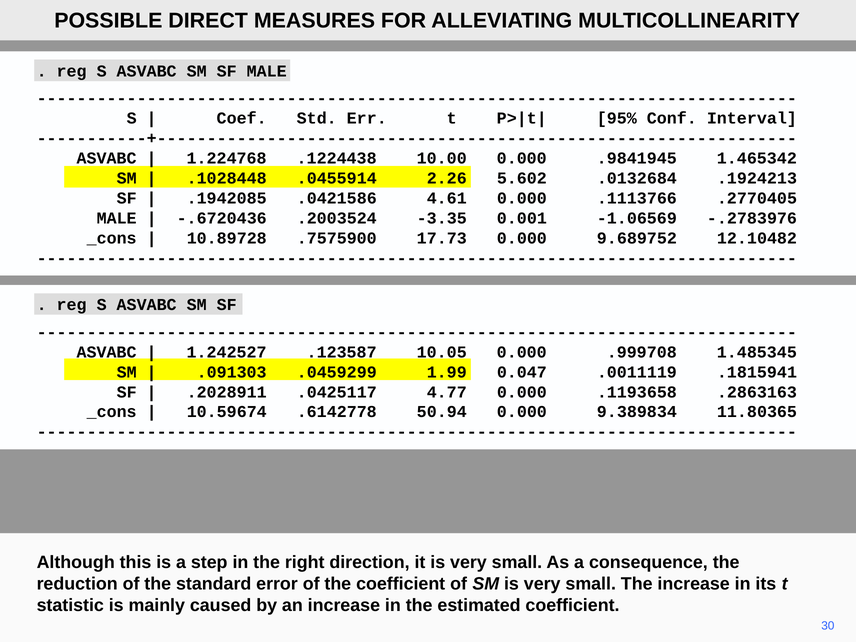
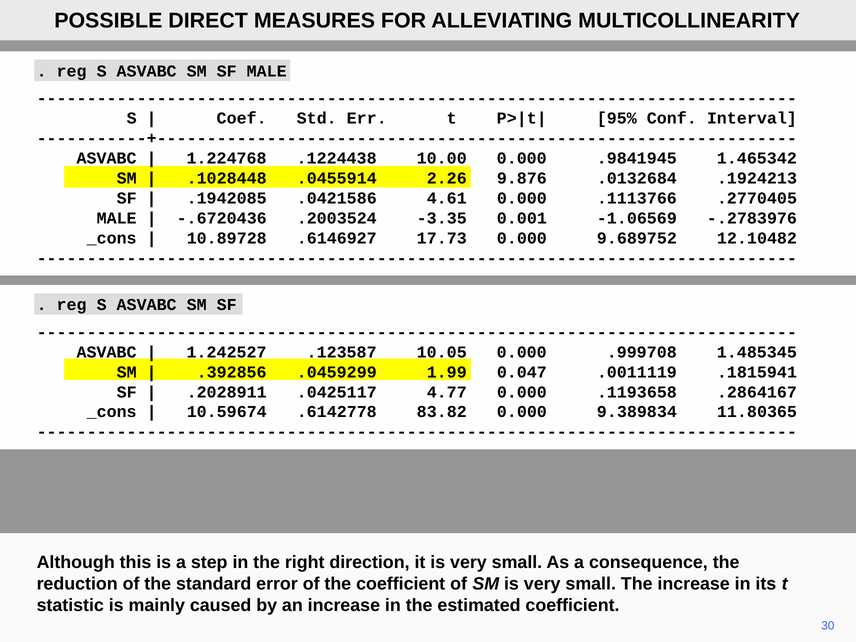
5.602: 5.602 -> 9.876
.7575900: .7575900 -> .6146927
.091303: .091303 -> .392856
.2863163: .2863163 -> .2864167
50.94: 50.94 -> 83.82
